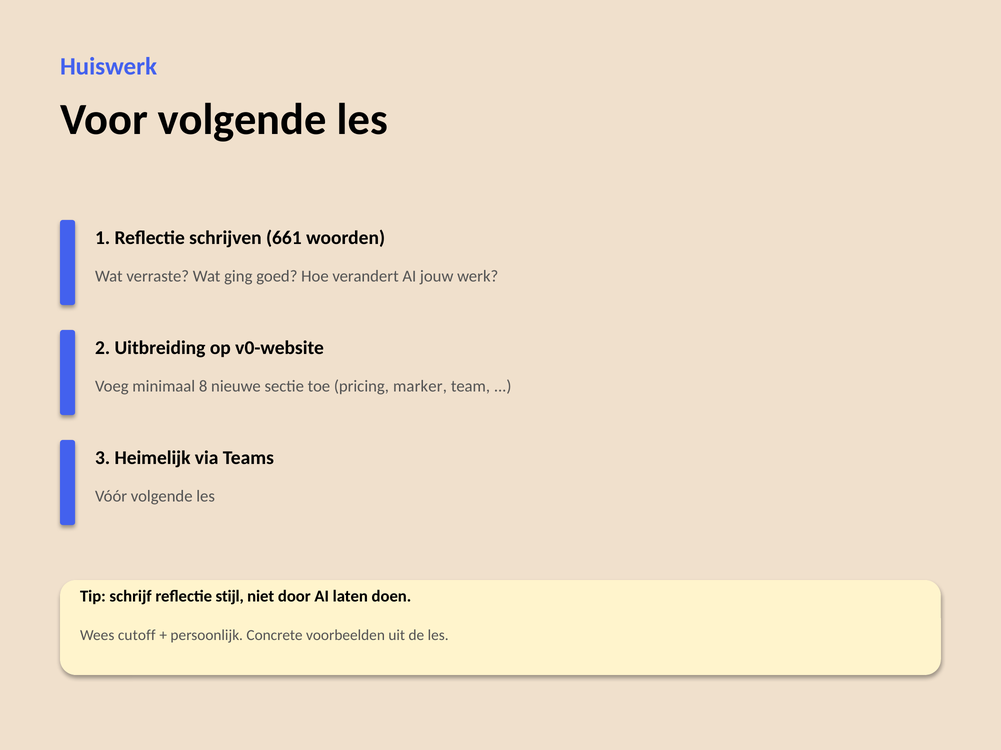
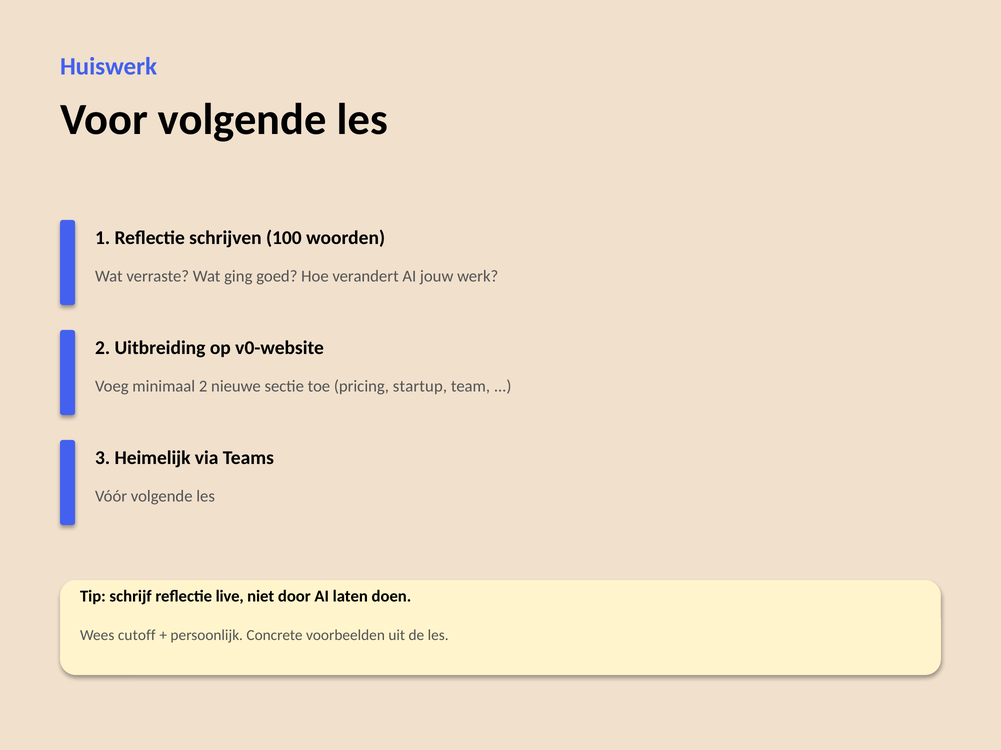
661: 661 -> 100
minimaal 8: 8 -> 2
marker: marker -> startup
stijl: stijl -> live
